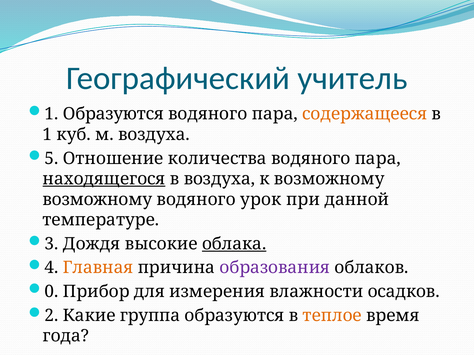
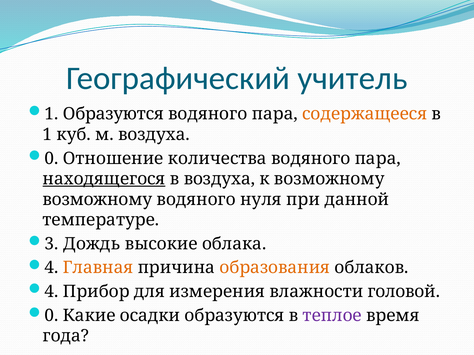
5 at (52, 159): 5 -> 0
урок: урок -> нуля
Дождя: Дождя -> Дождь
облака underline: present -> none
образования colour: purple -> orange
0 at (52, 292): 0 -> 4
осадков: осадков -> головой
2 at (52, 316): 2 -> 0
группа: группа -> осадки
теплое colour: orange -> purple
